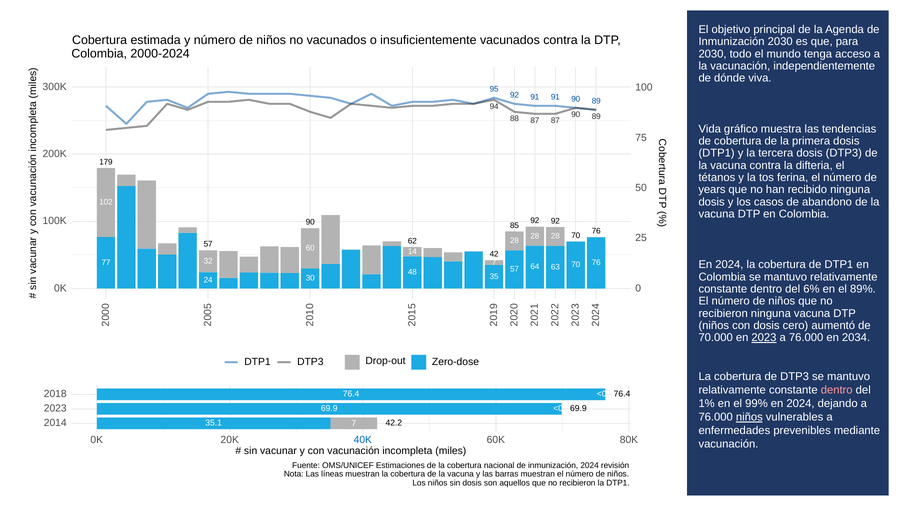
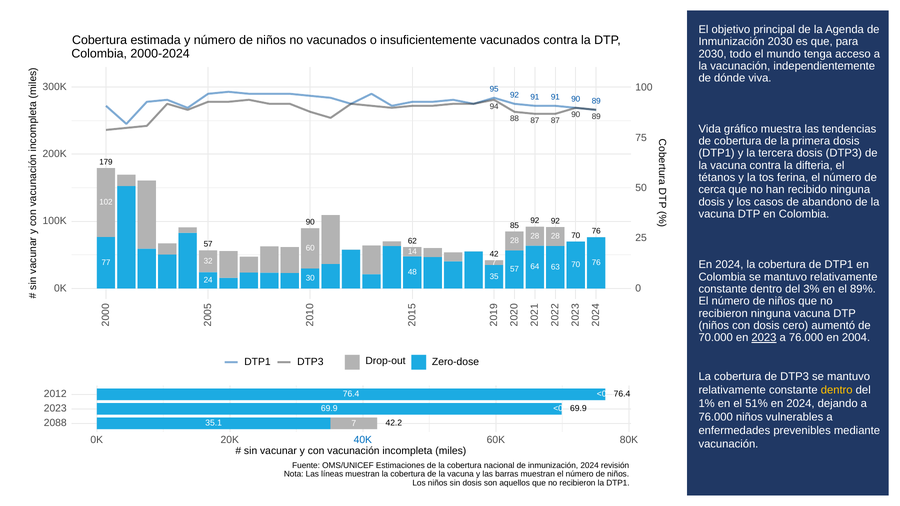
years: years -> cerca
6%: 6% -> 3%
2034: 2034 -> 2004
dentro at (837, 390) colour: pink -> yellow
2018: 2018 -> 2012
99%: 99% -> 51%
niños at (749, 417) underline: present -> none
2014: 2014 -> 2088
